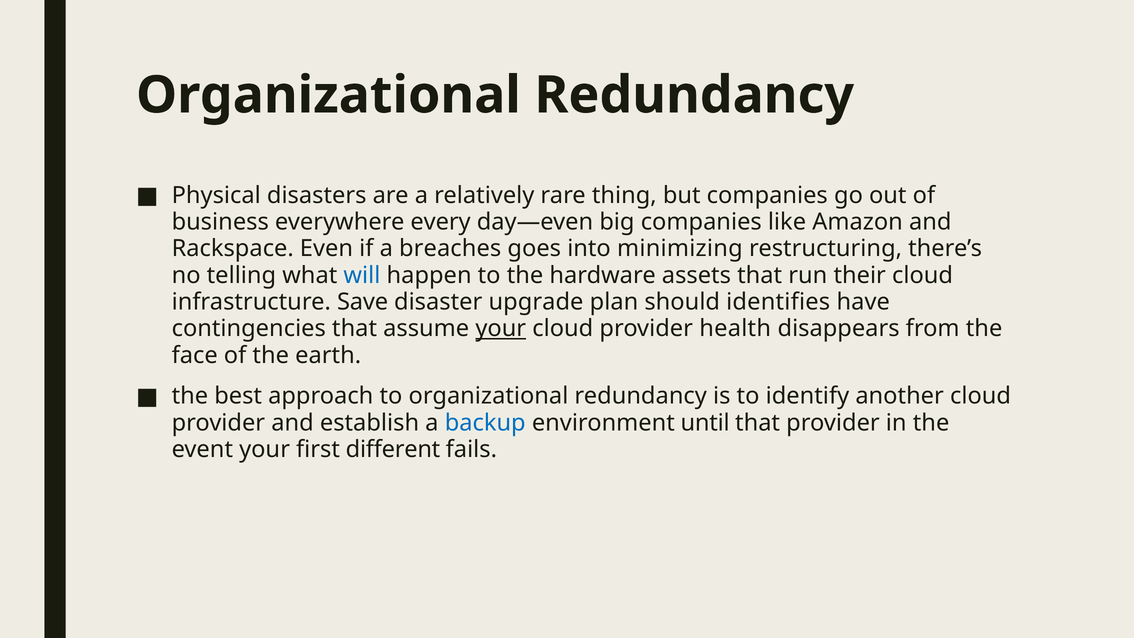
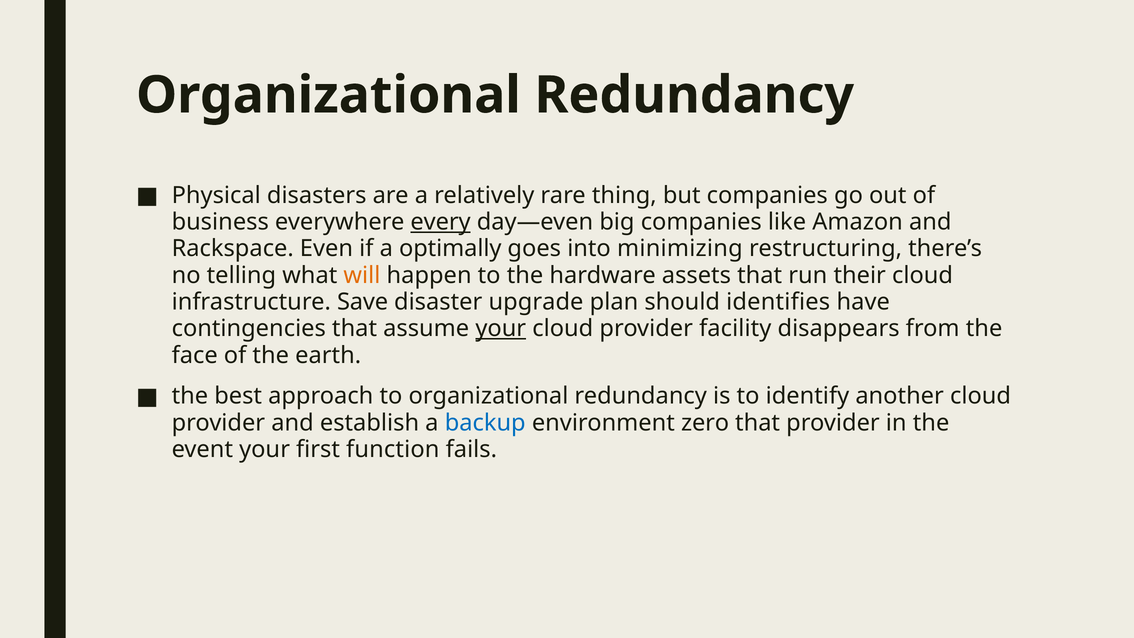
every underline: none -> present
breaches: breaches -> optimally
will colour: blue -> orange
health: health -> facility
until: until -> zero
different: different -> function
